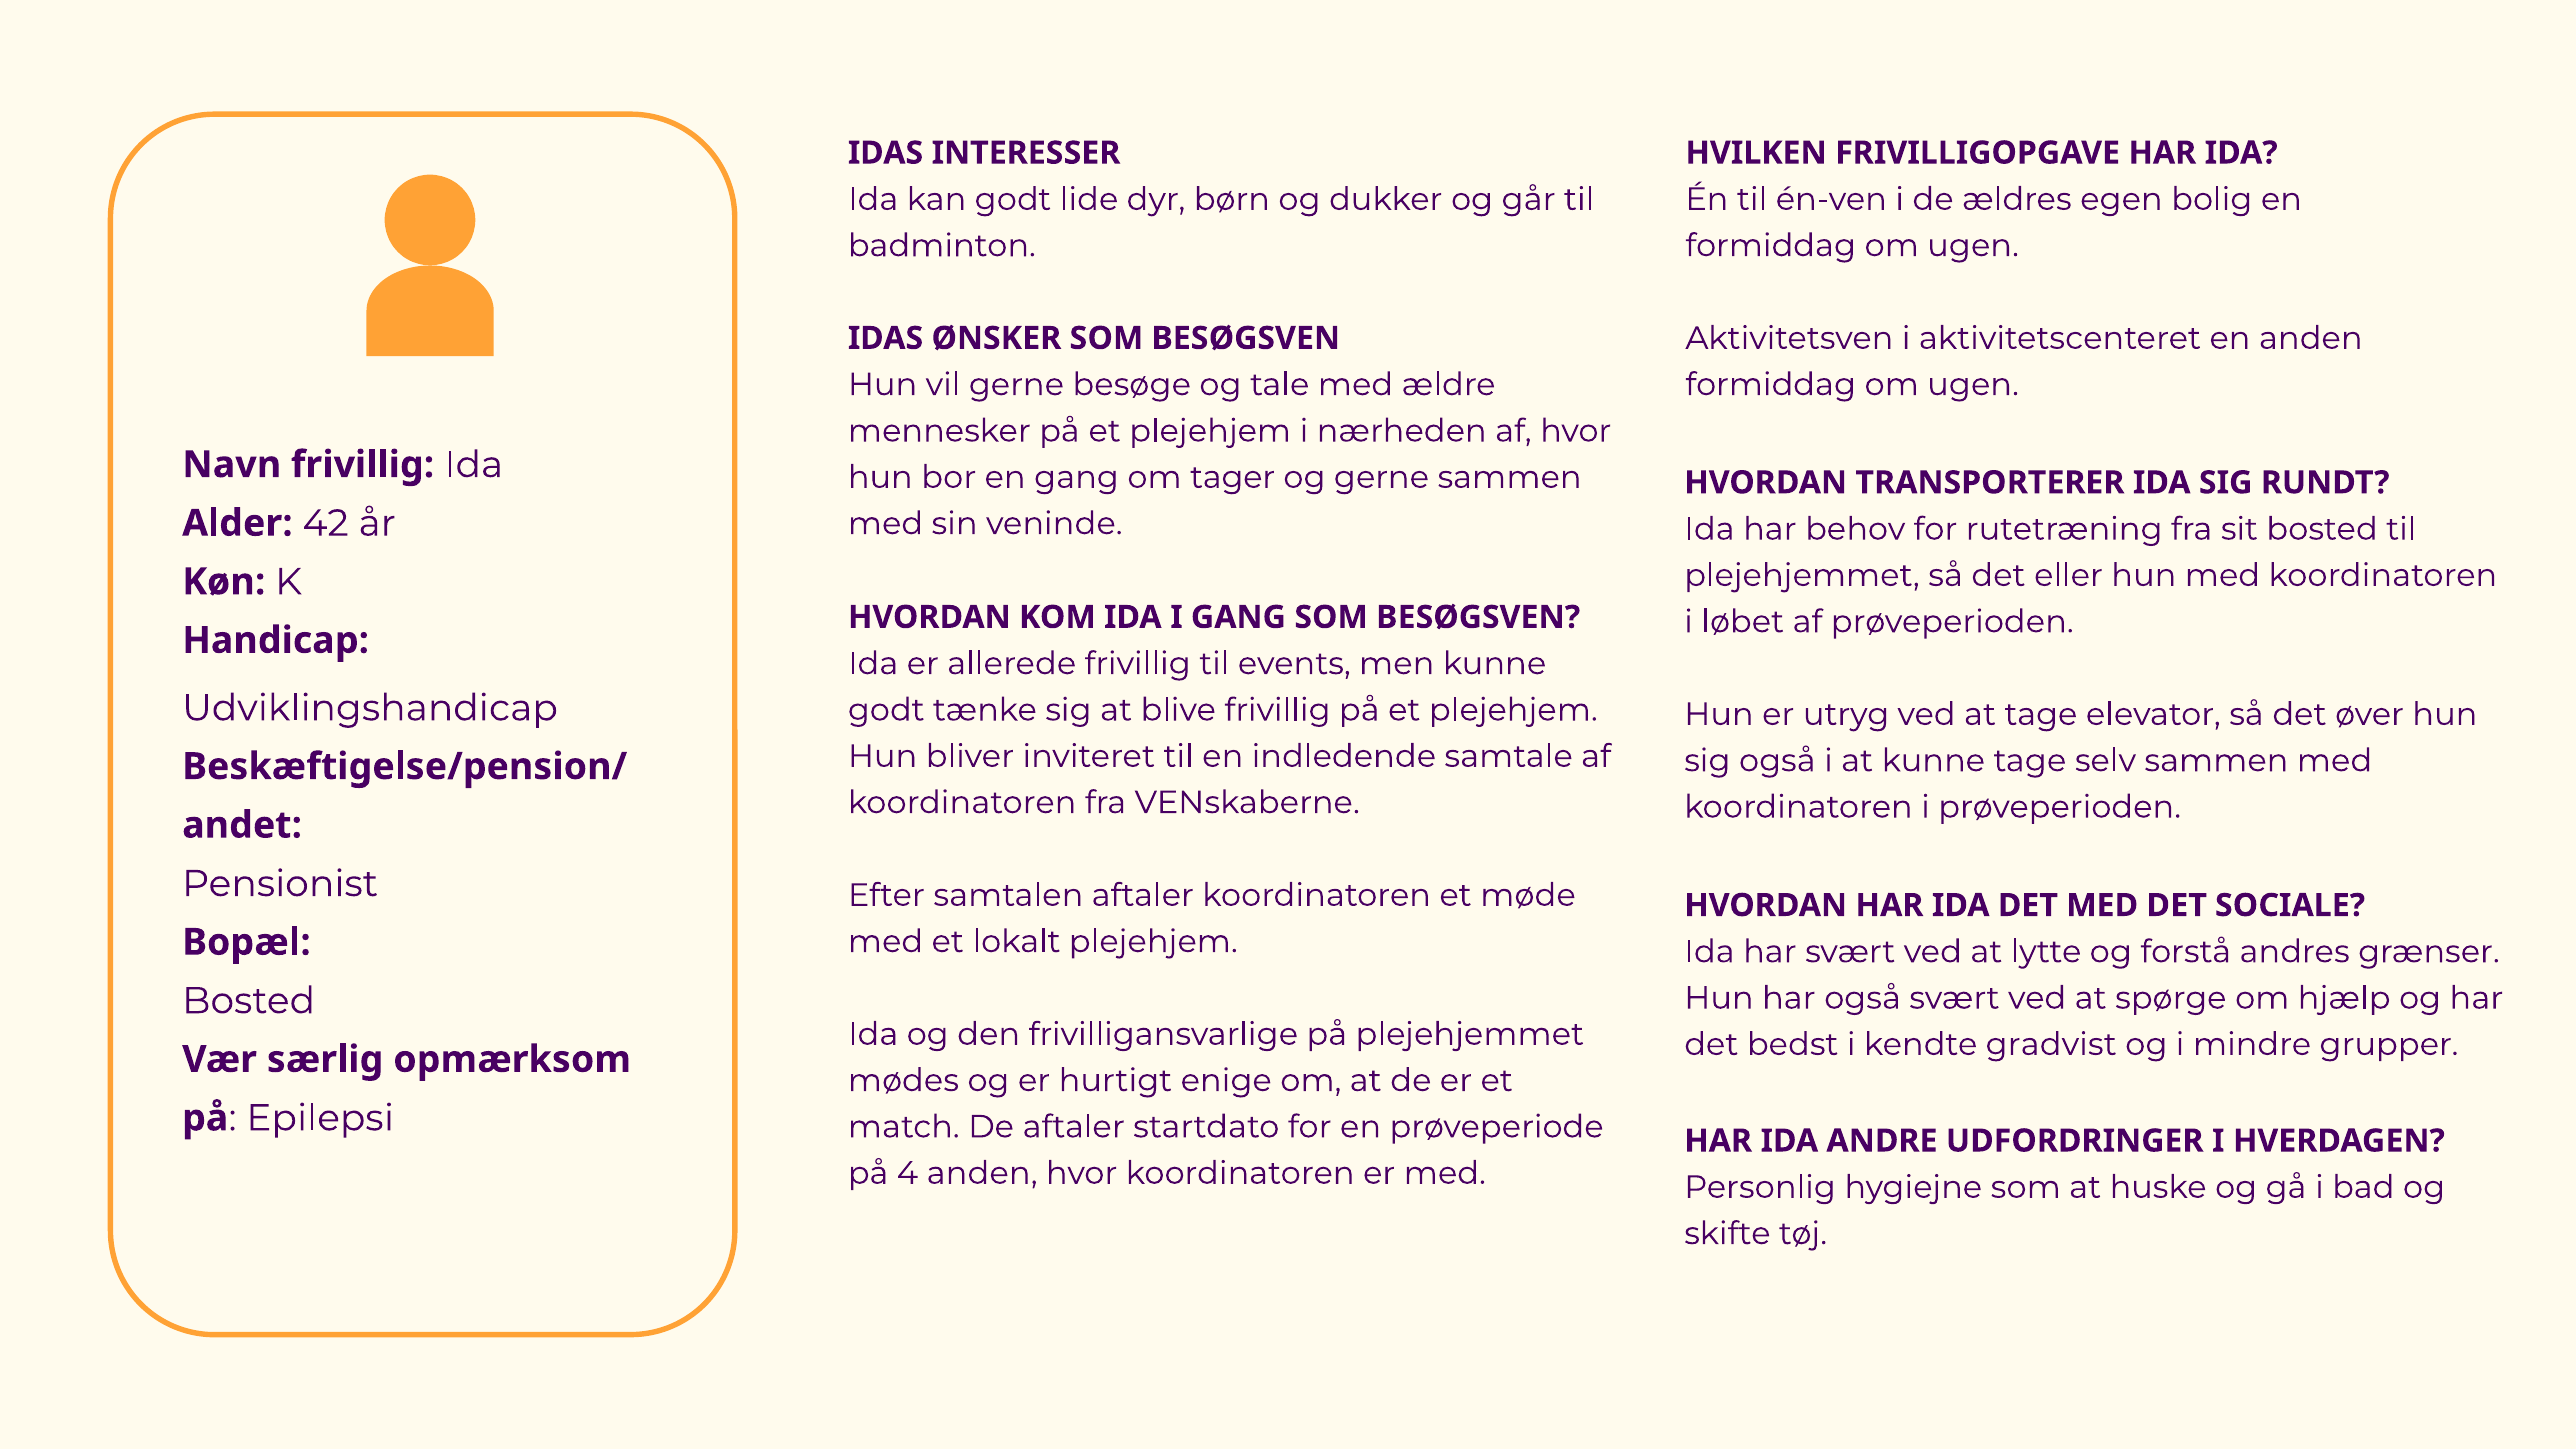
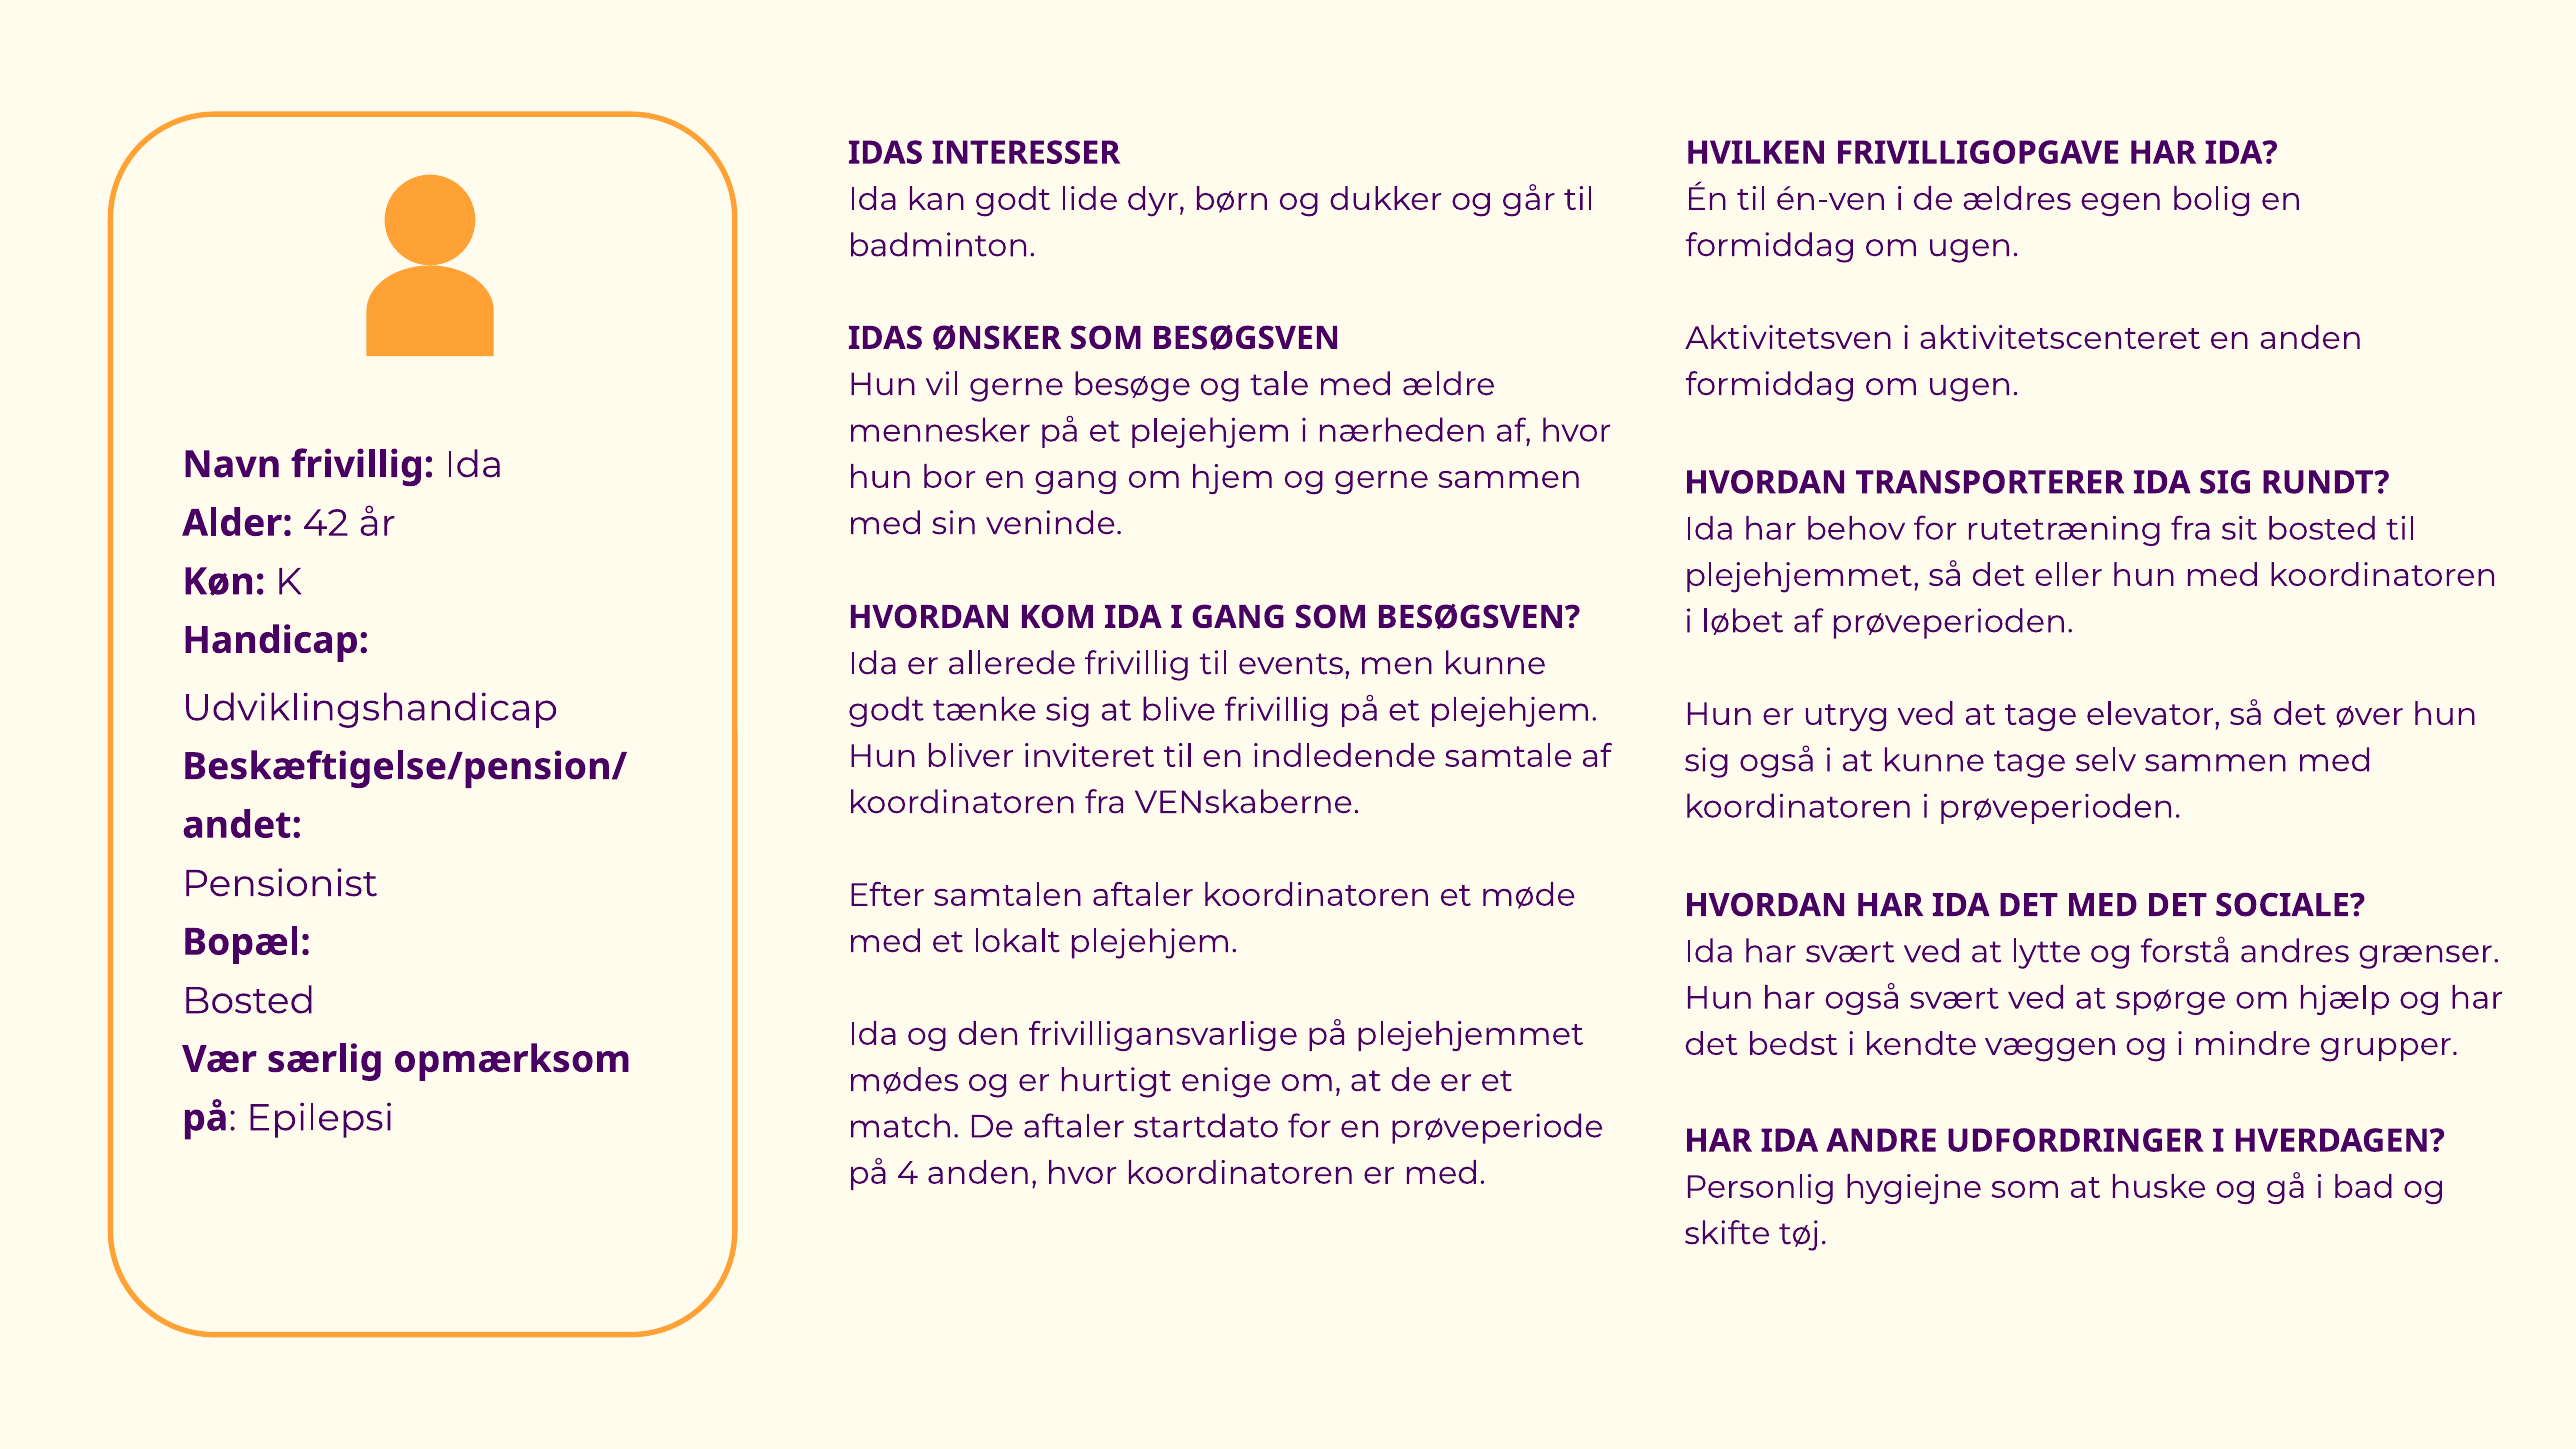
tager: tager -> hjem
gradvist: gradvist -> væggen
